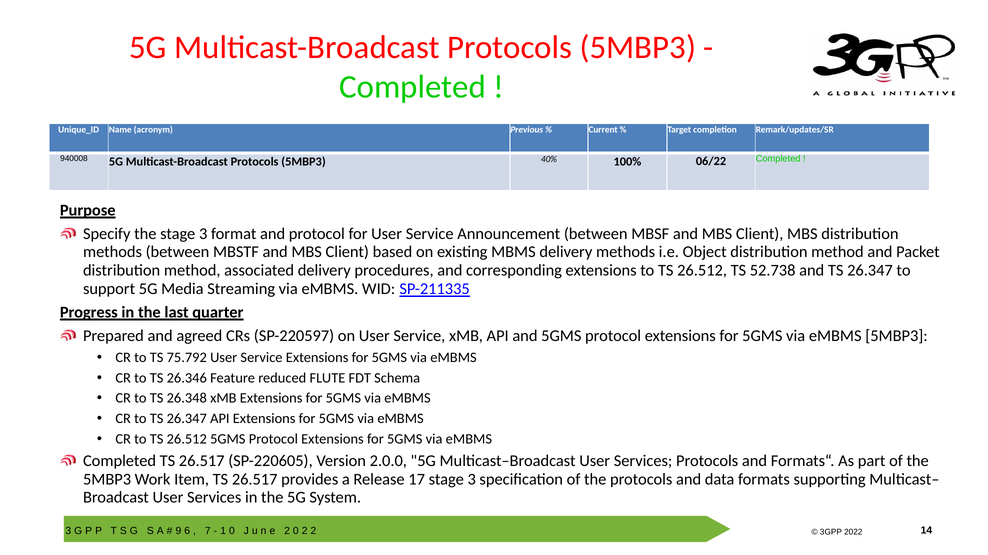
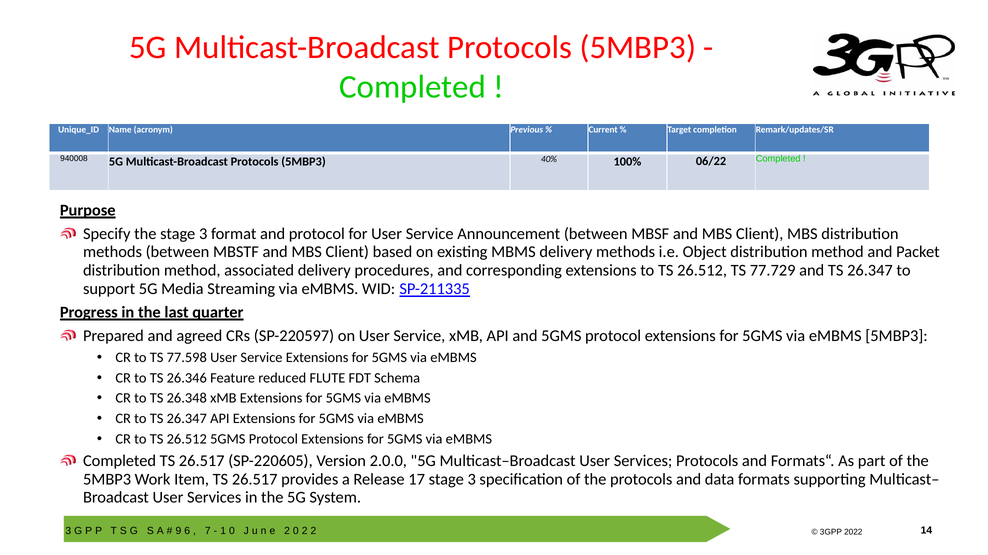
52.738: 52.738 -> 77.729
75.792: 75.792 -> 77.598
